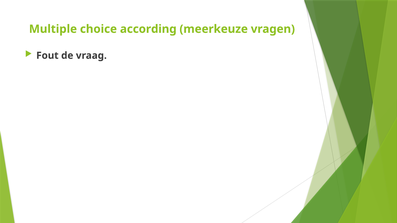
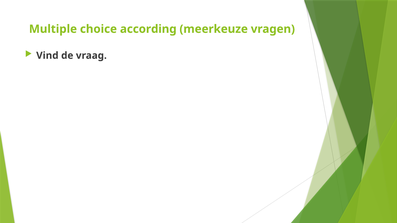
Fout: Fout -> Vind
